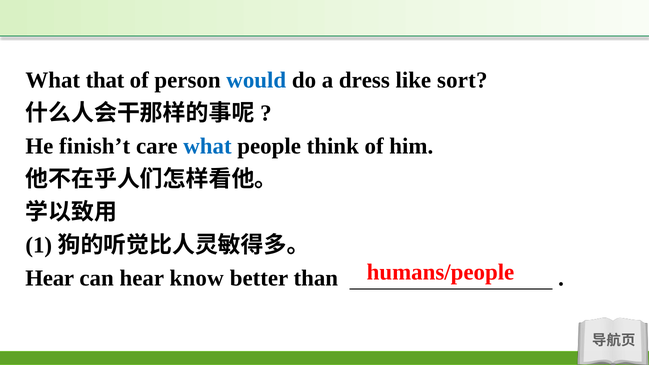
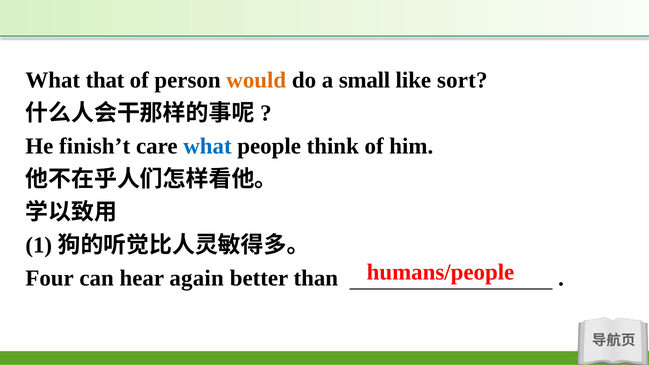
would colour: blue -> orange
dress: dress -> small
Hear at (50, 278): Hear -> Four
know: know -> again
